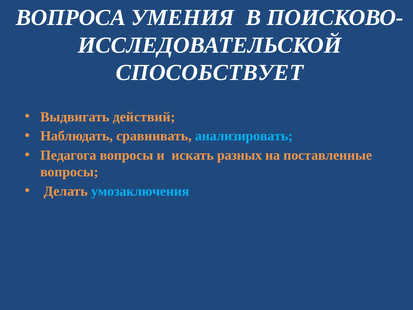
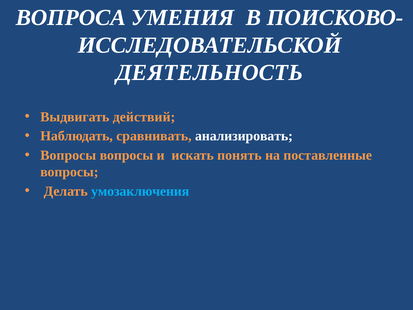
СПОСОБСТВУЕТ: СПОСОБСТВУЕТ -> ДЕЯТЕЛЬНОСТЬ
анализировать colour: light blue -> white
Педагога at (68, 155): Педагога -> Вопросы
разных: разных -> понять
